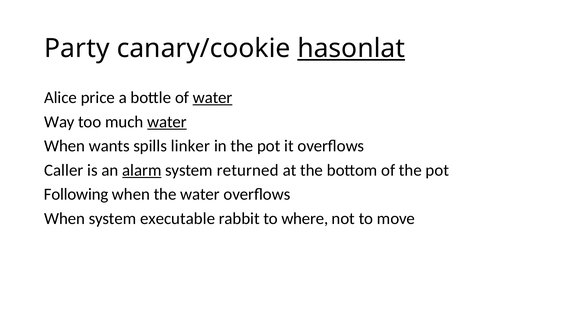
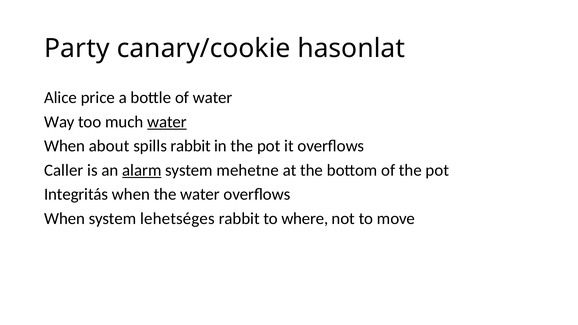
hasonlat underline: present -> none
water at (213, 98) underline: present -> none
wants: wants -> about
spills linker: linker -> rabbit
returned: returned -> mehetne
Following: Following -> Integritás
executable: executable -> lehetséges
